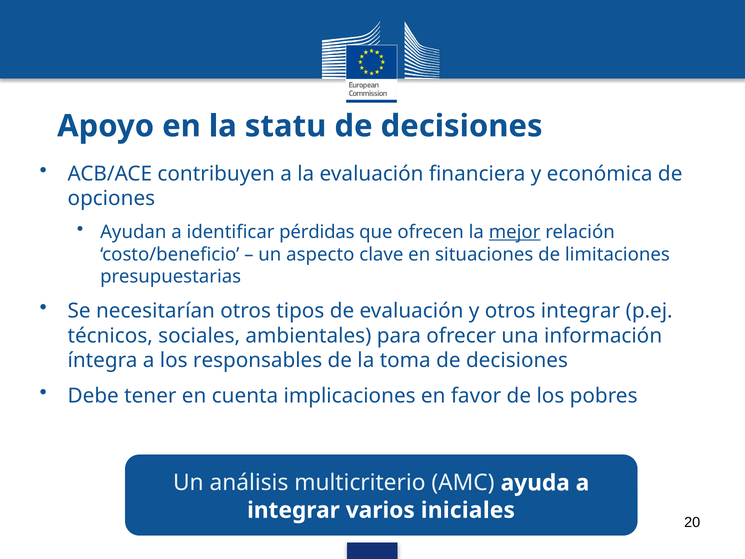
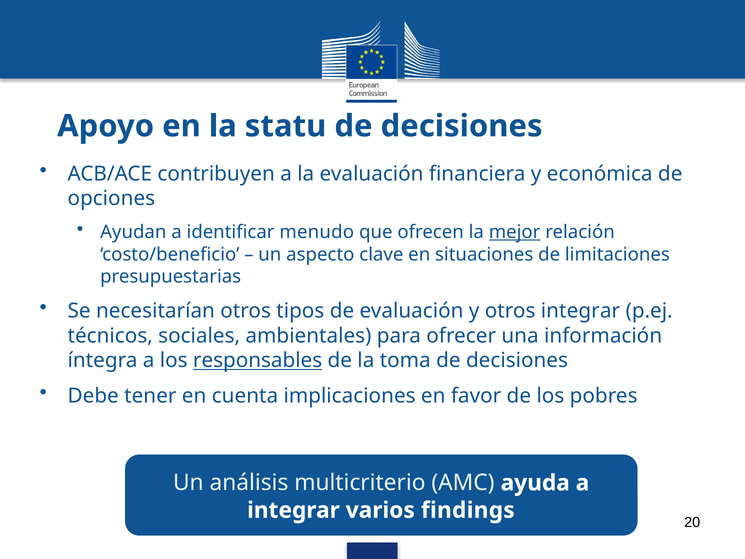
pérdidas: pérdidas -> menudo
responsables underline: none -> present
iniciales: iniciales -> findings
